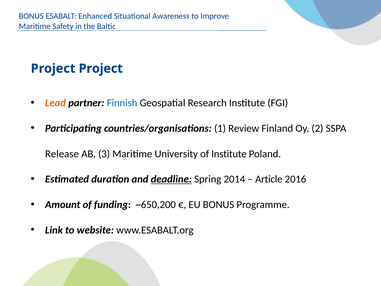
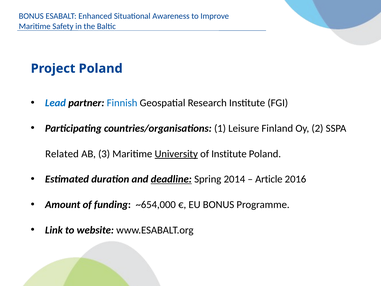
Project Project: Project -> Poland
Lead colour: orange -> blue
Review: Review -> Leisure
Release: Release -> Related
University underline: none -> present
~650,200: ~650,200 -> ~654,000
